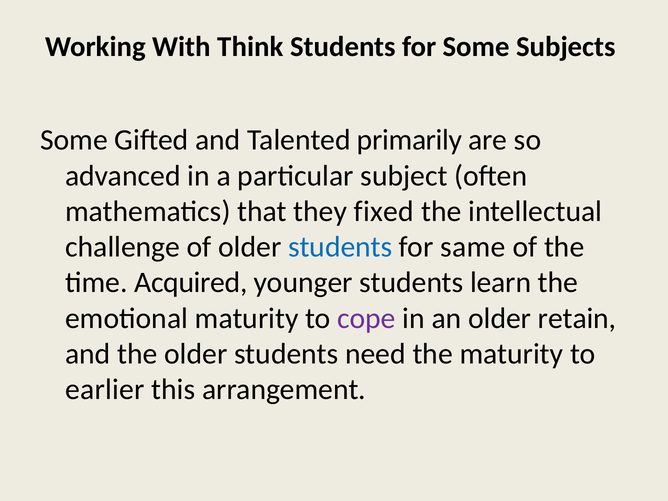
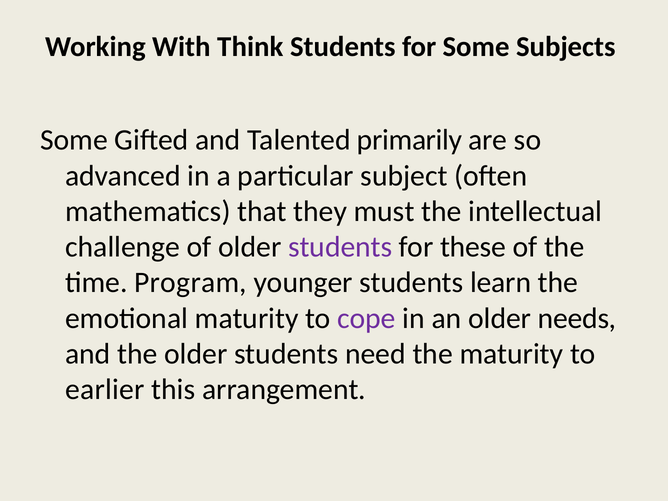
fixed: fixed -> must
students at (340, 247) colour: blue -> purple
same: same -> these
Acquired: Acquired -> Program
retain: retain -> needs
